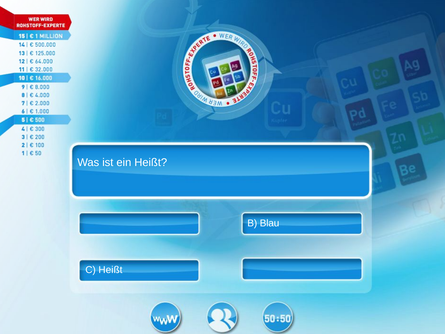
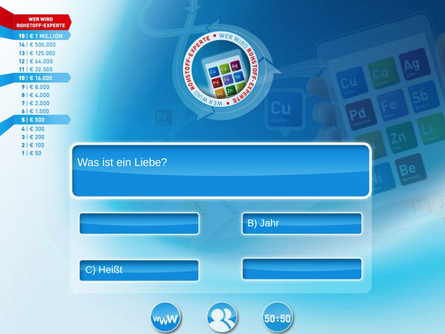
ein Heißt: Heißt -> Liebe
Blau: Blau -> Jahr
